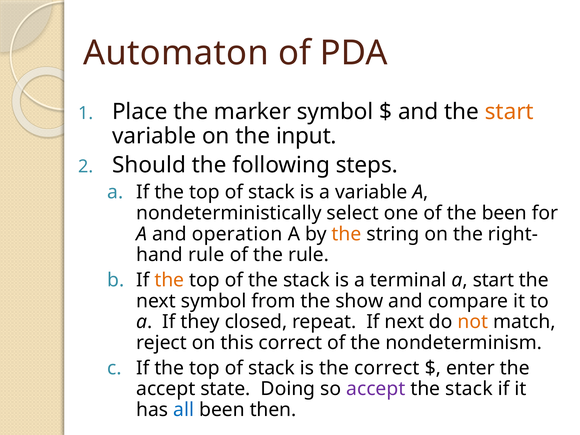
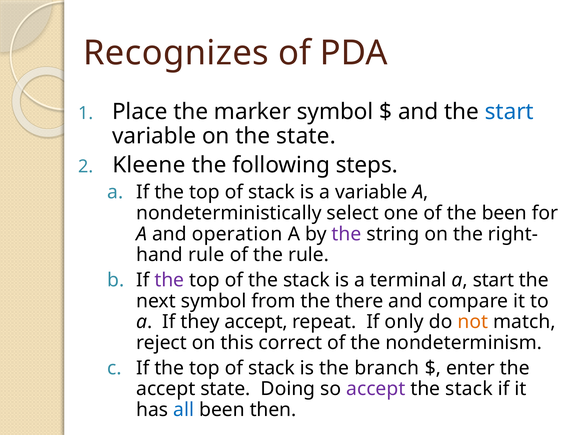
Automaton: Automaton -> Recognizes
start at (509, 112) colour: orange -> blue
the input: input -> state
Should: Should -> Kleene
the at (347, 234) colour: orange -> purple
the at (169, 280) colour: orange -> purple
show: show -> there
they closed: closed -> accept
If next: next -> only
the correct: correct -> branch
